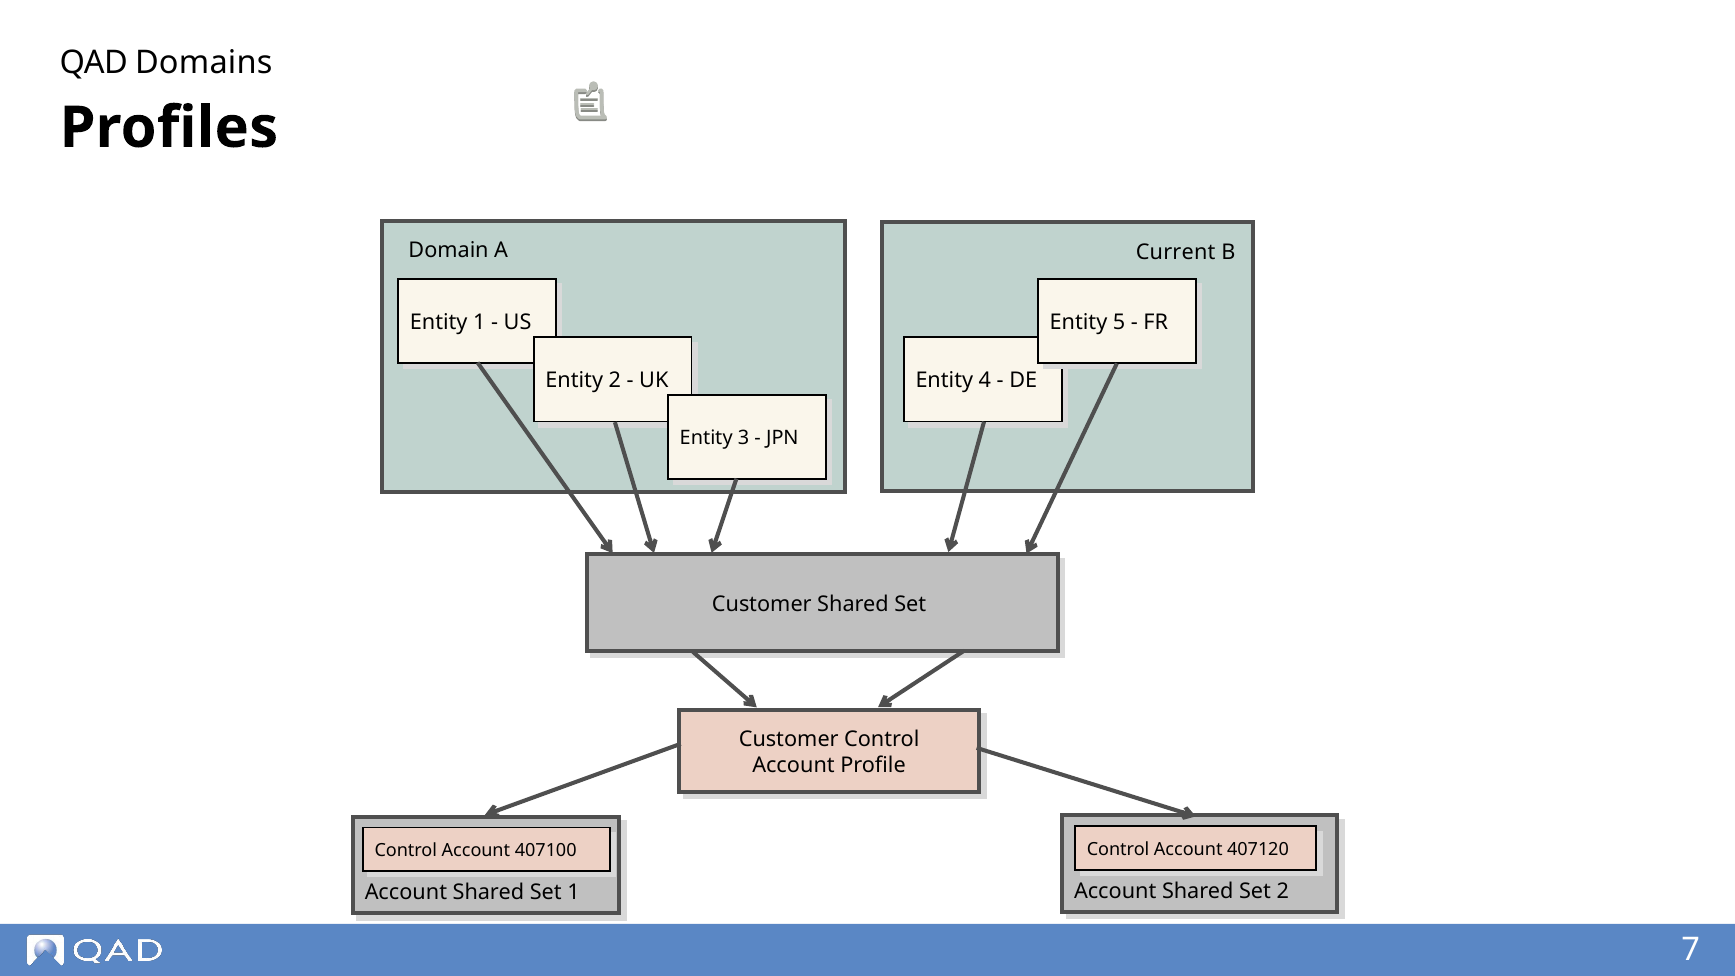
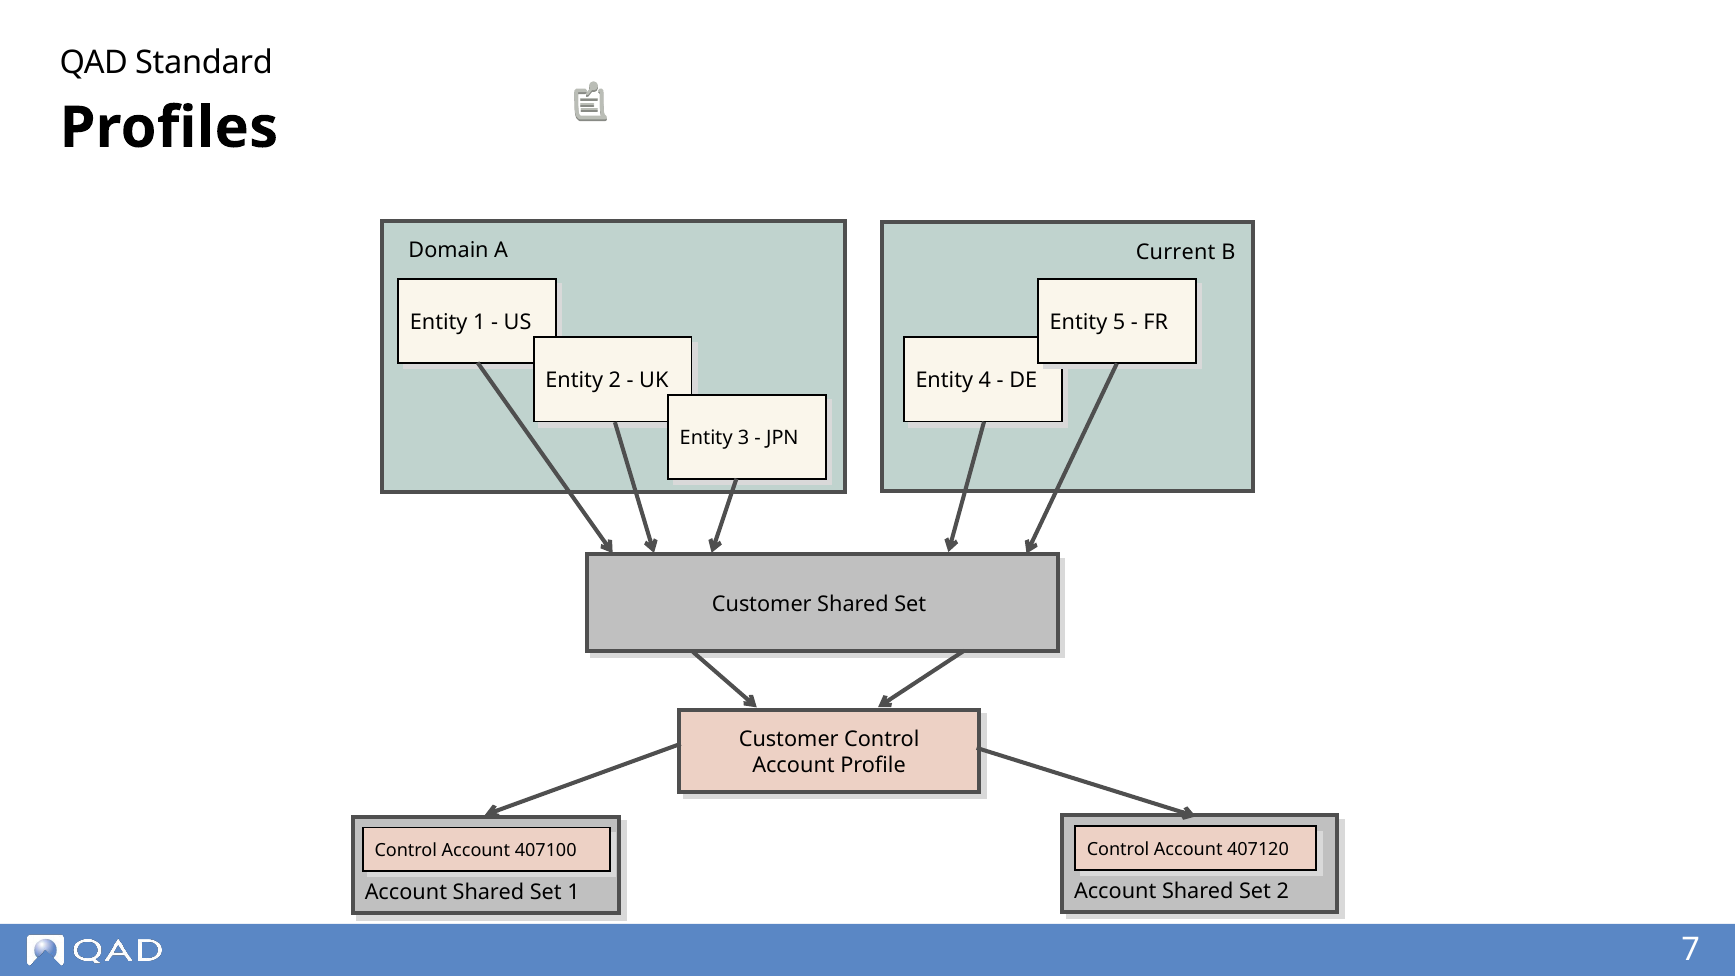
Domains: Domains -> Standard
